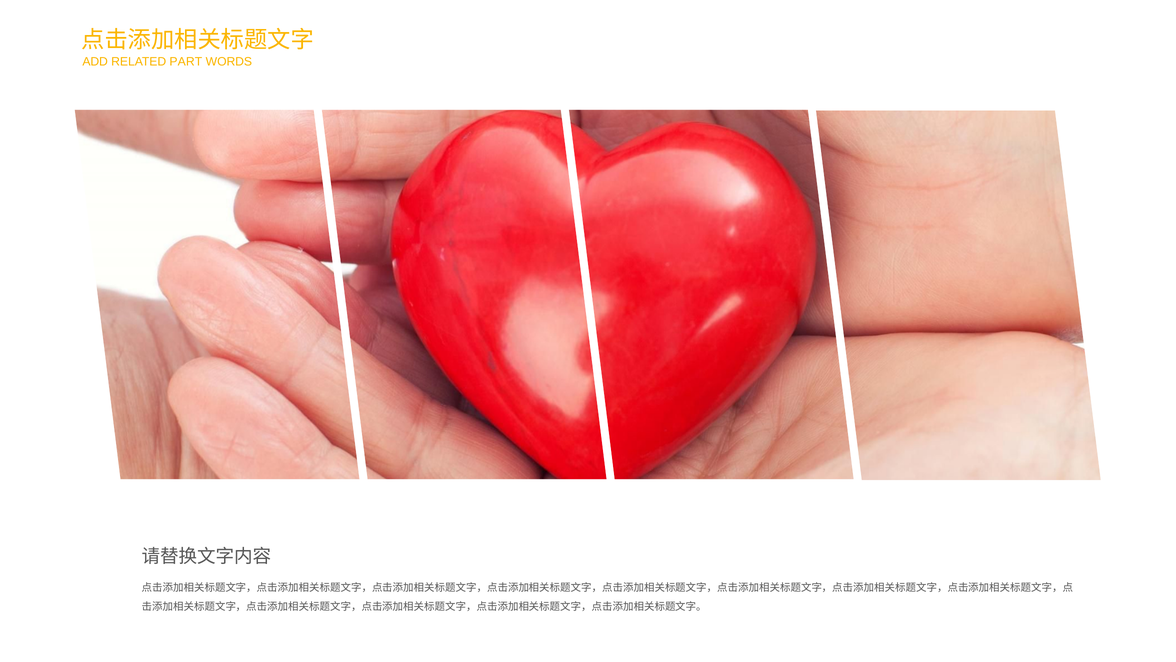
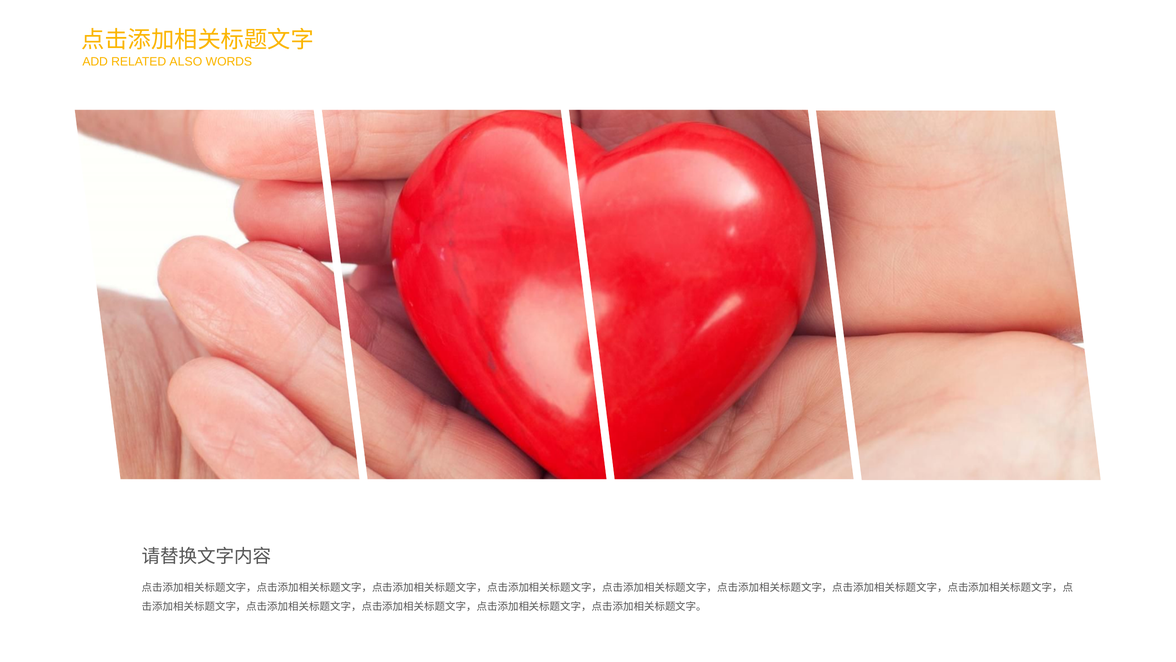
PART: PART -> ALSO
